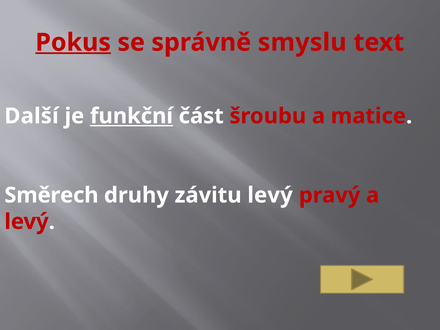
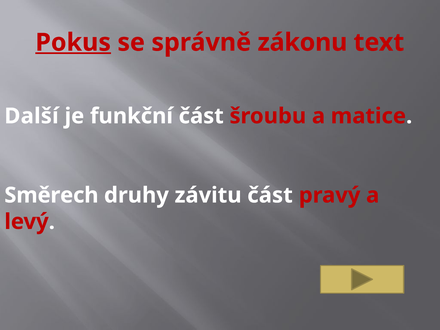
smyslu: smyslu -> zákonu
funkční underline: present -> none
závitu levý: levý -> část
